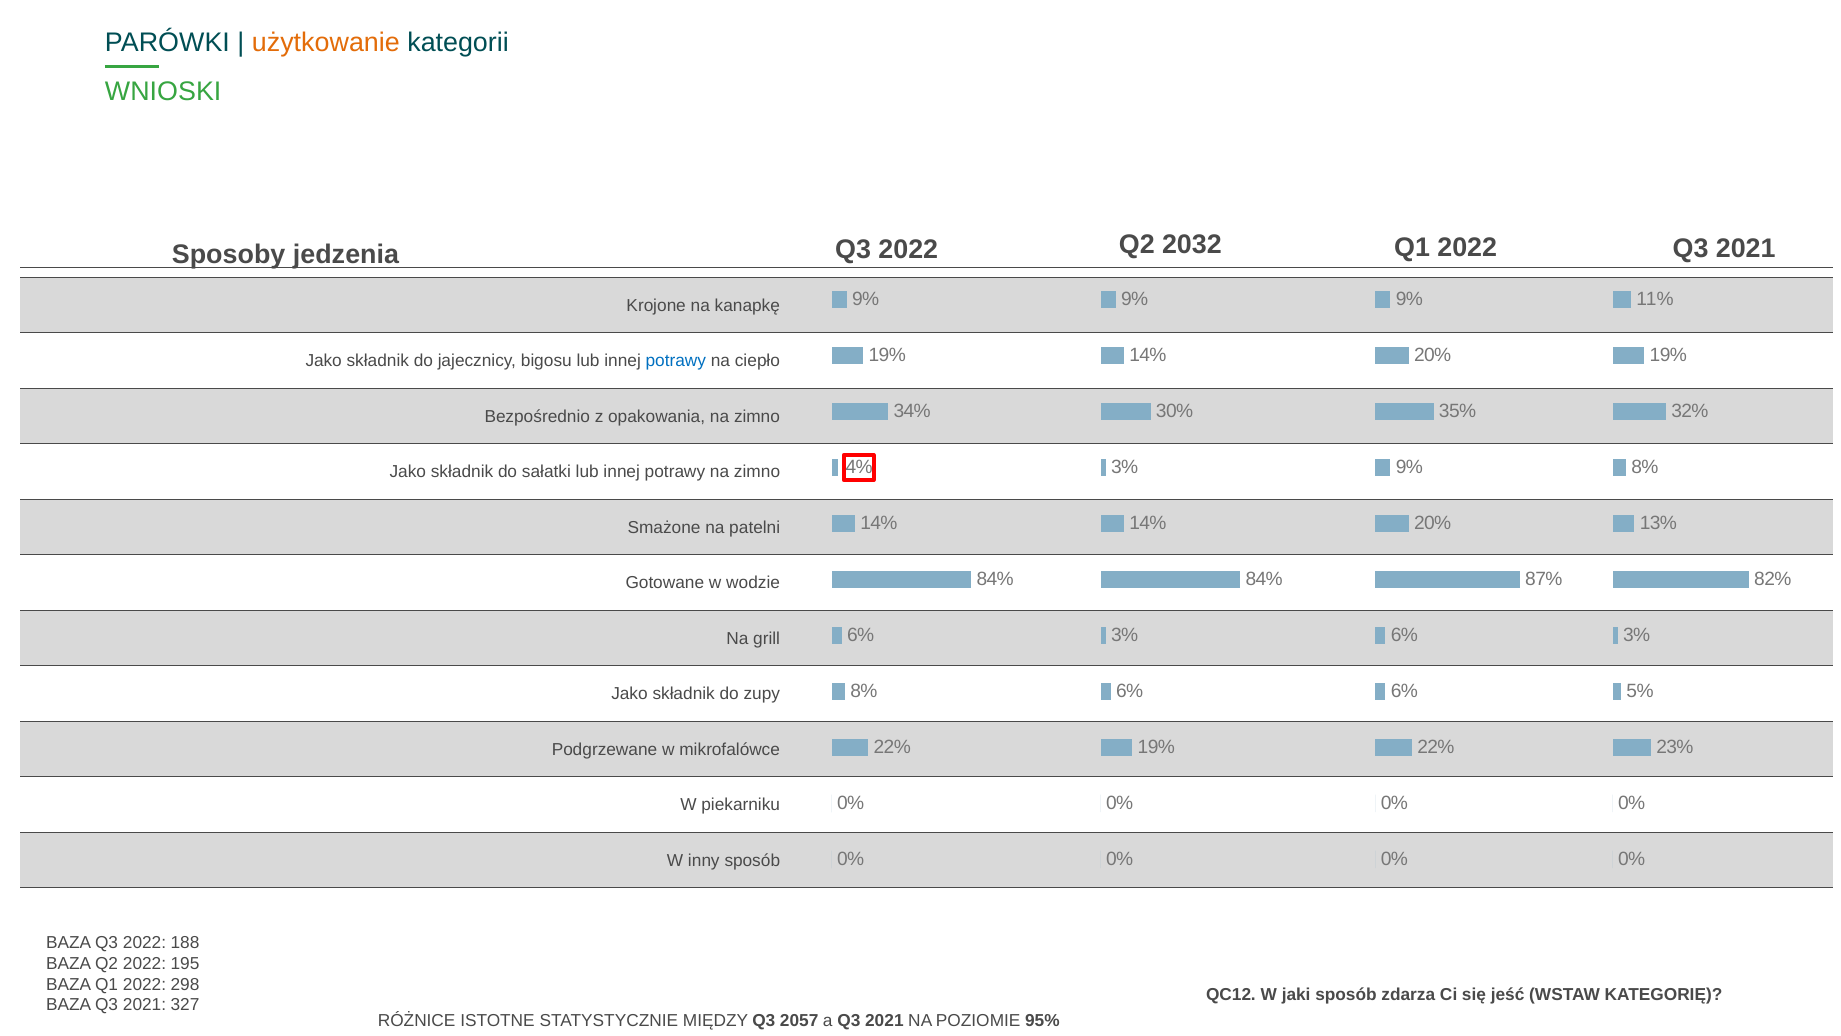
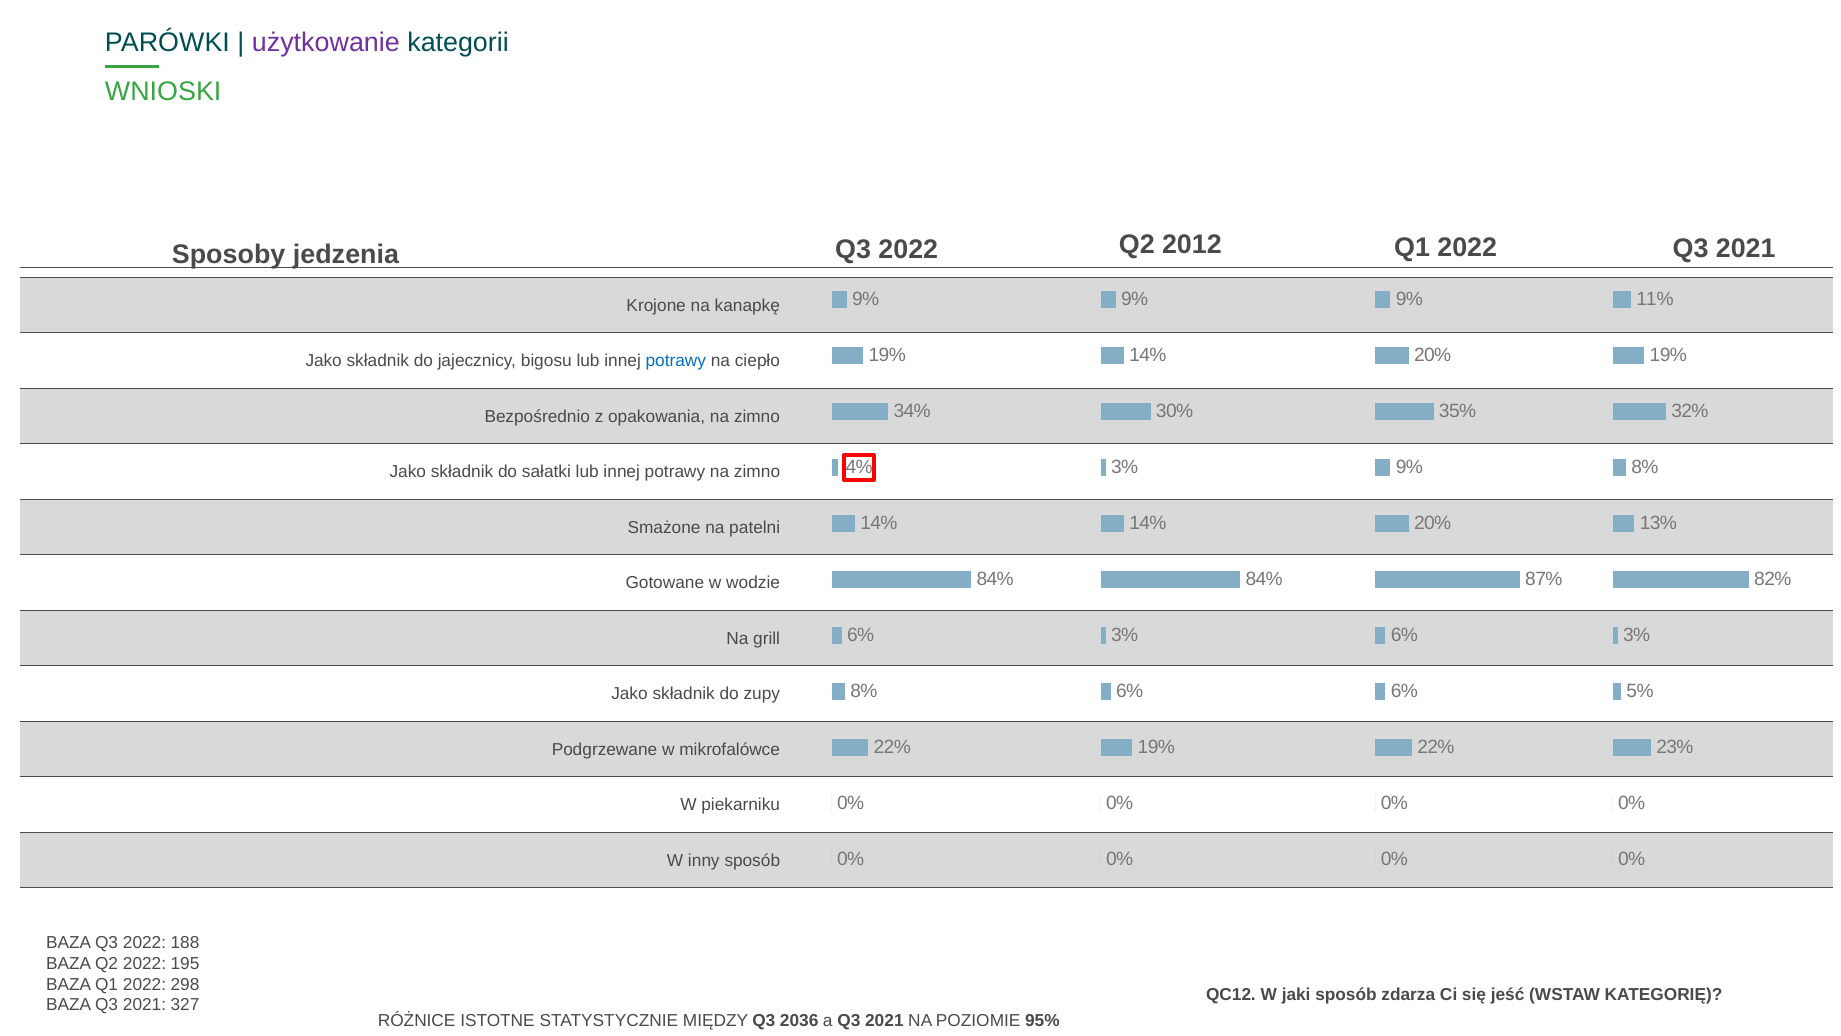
użytkowanie colour: orange -> purple
2032: 2032 -> 2012
2057: 2057 -> 2036
